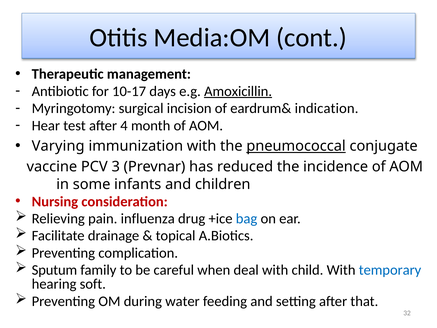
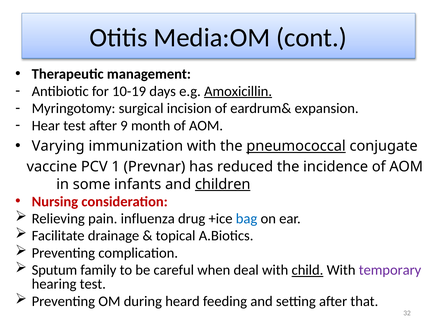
10-17: 10-17 -> 10-19
indication: indication -> expansion
4: 4 -> 9
3: 3 -> 1
children underline: none -> present
child underline: none -> present
temporary colour: blue -> purple
hearing soft: soft -> test
water: water -> heard
